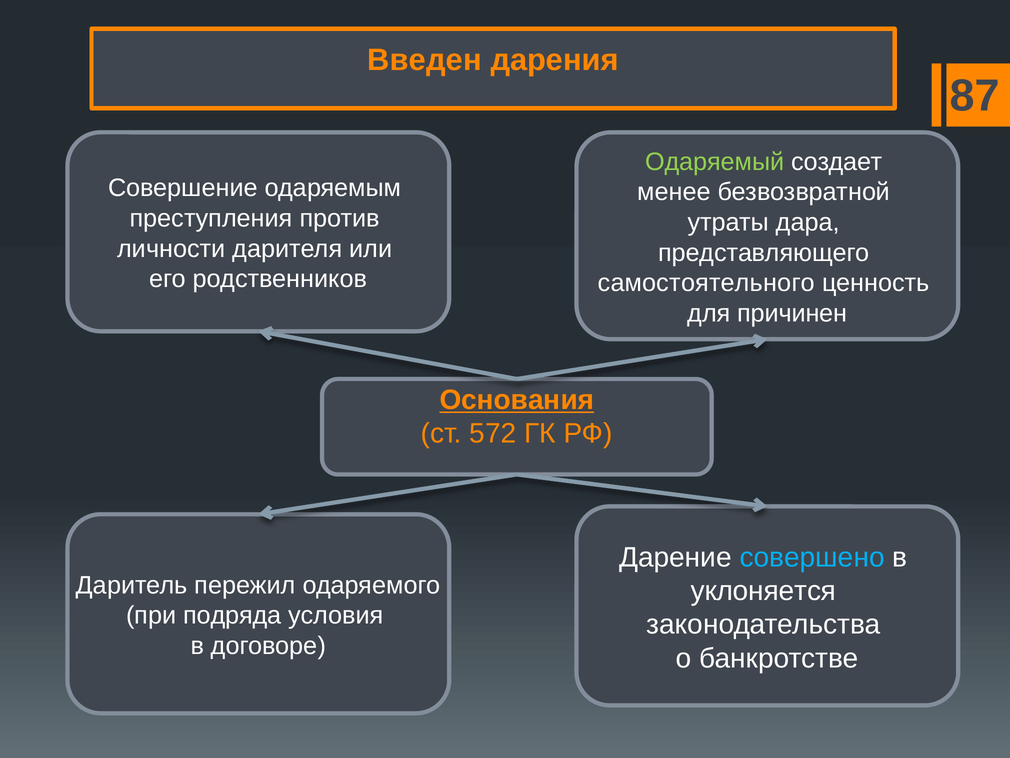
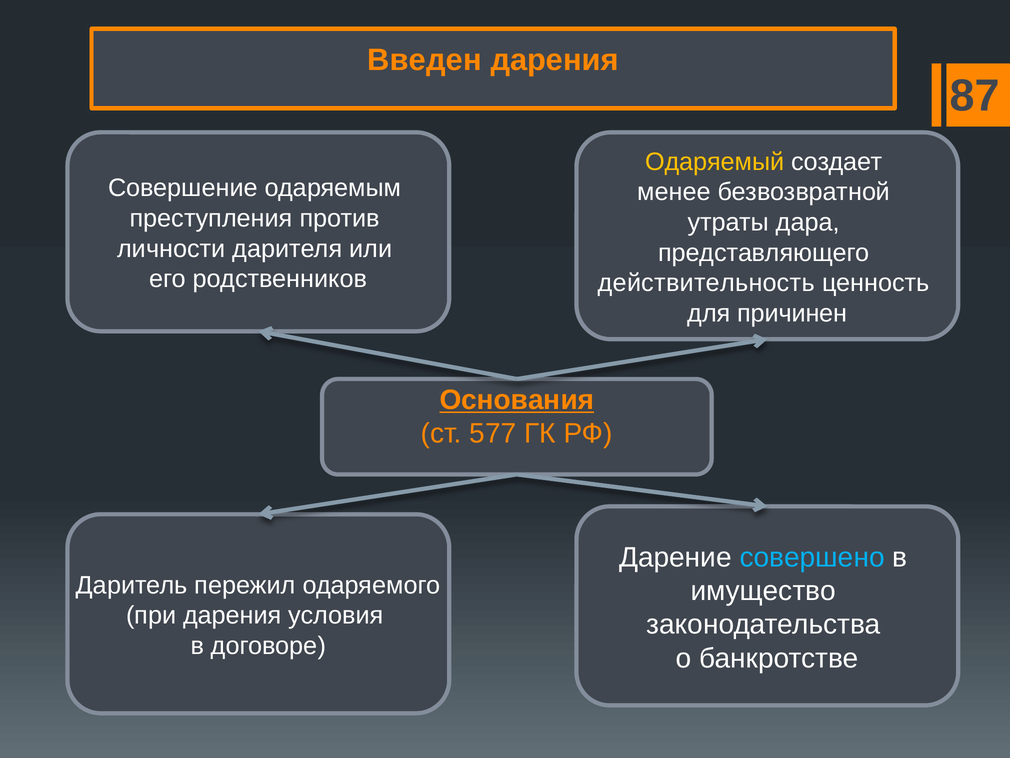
Одаряемый colour: light green -> yellow
самостоятельного: самостоятельного -> действительность
572: 572 -> 577
уклоняется: уклоняется -> имущество
при подряда: подряда -> дарения
